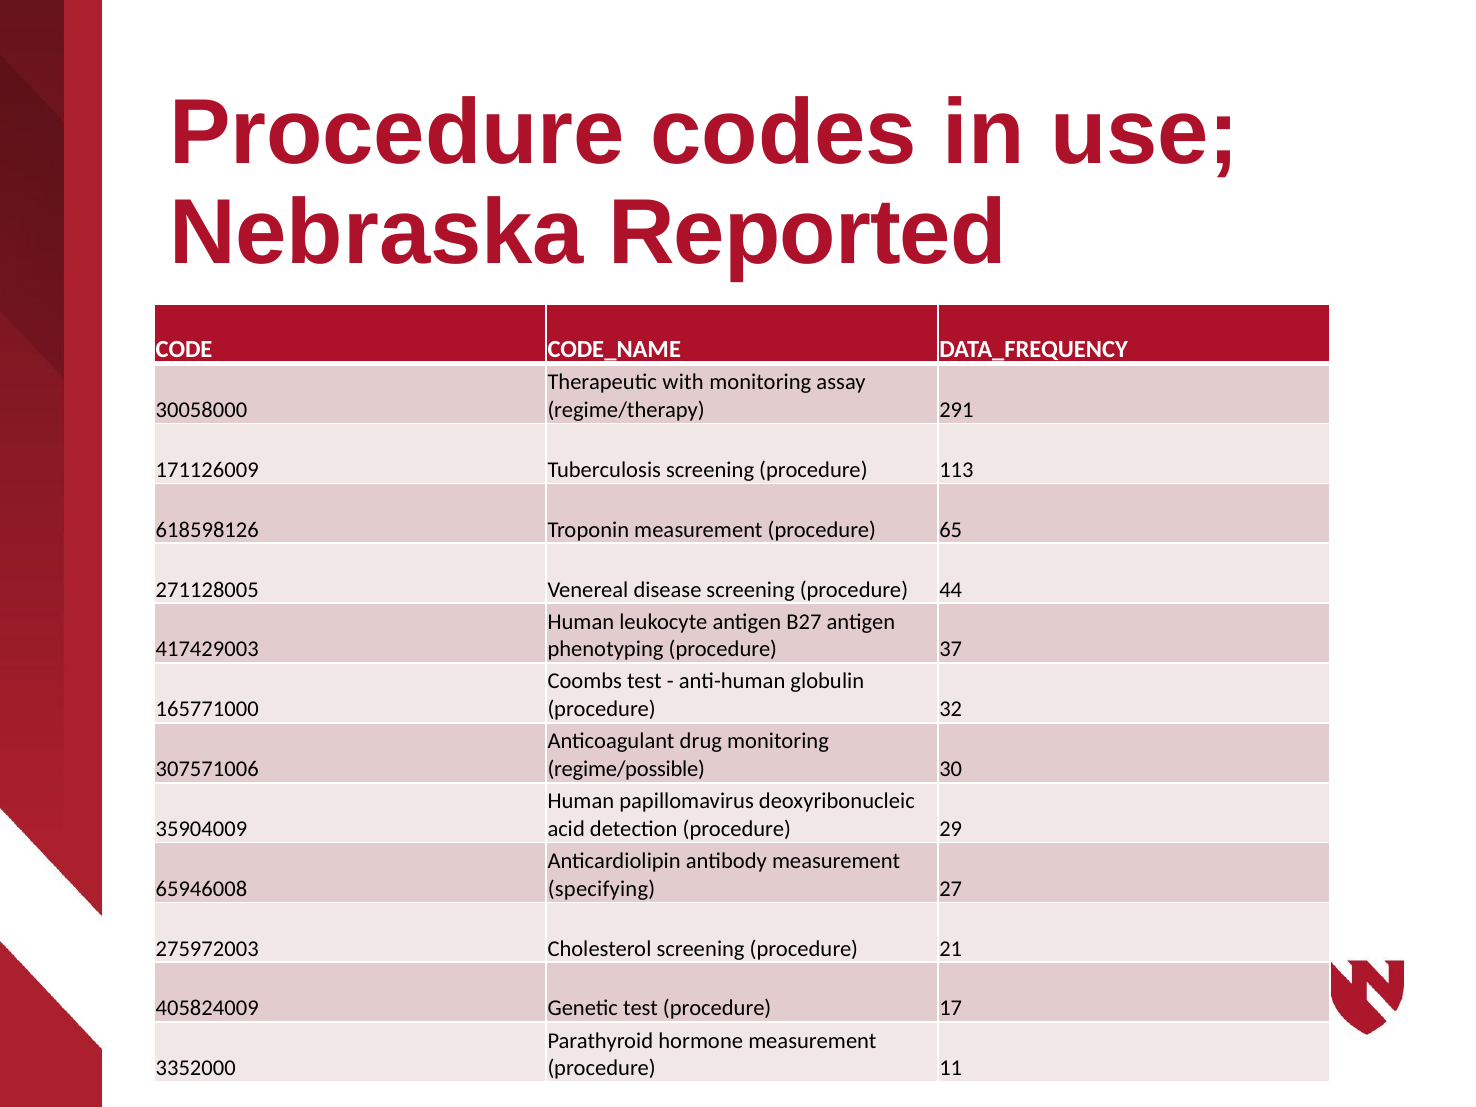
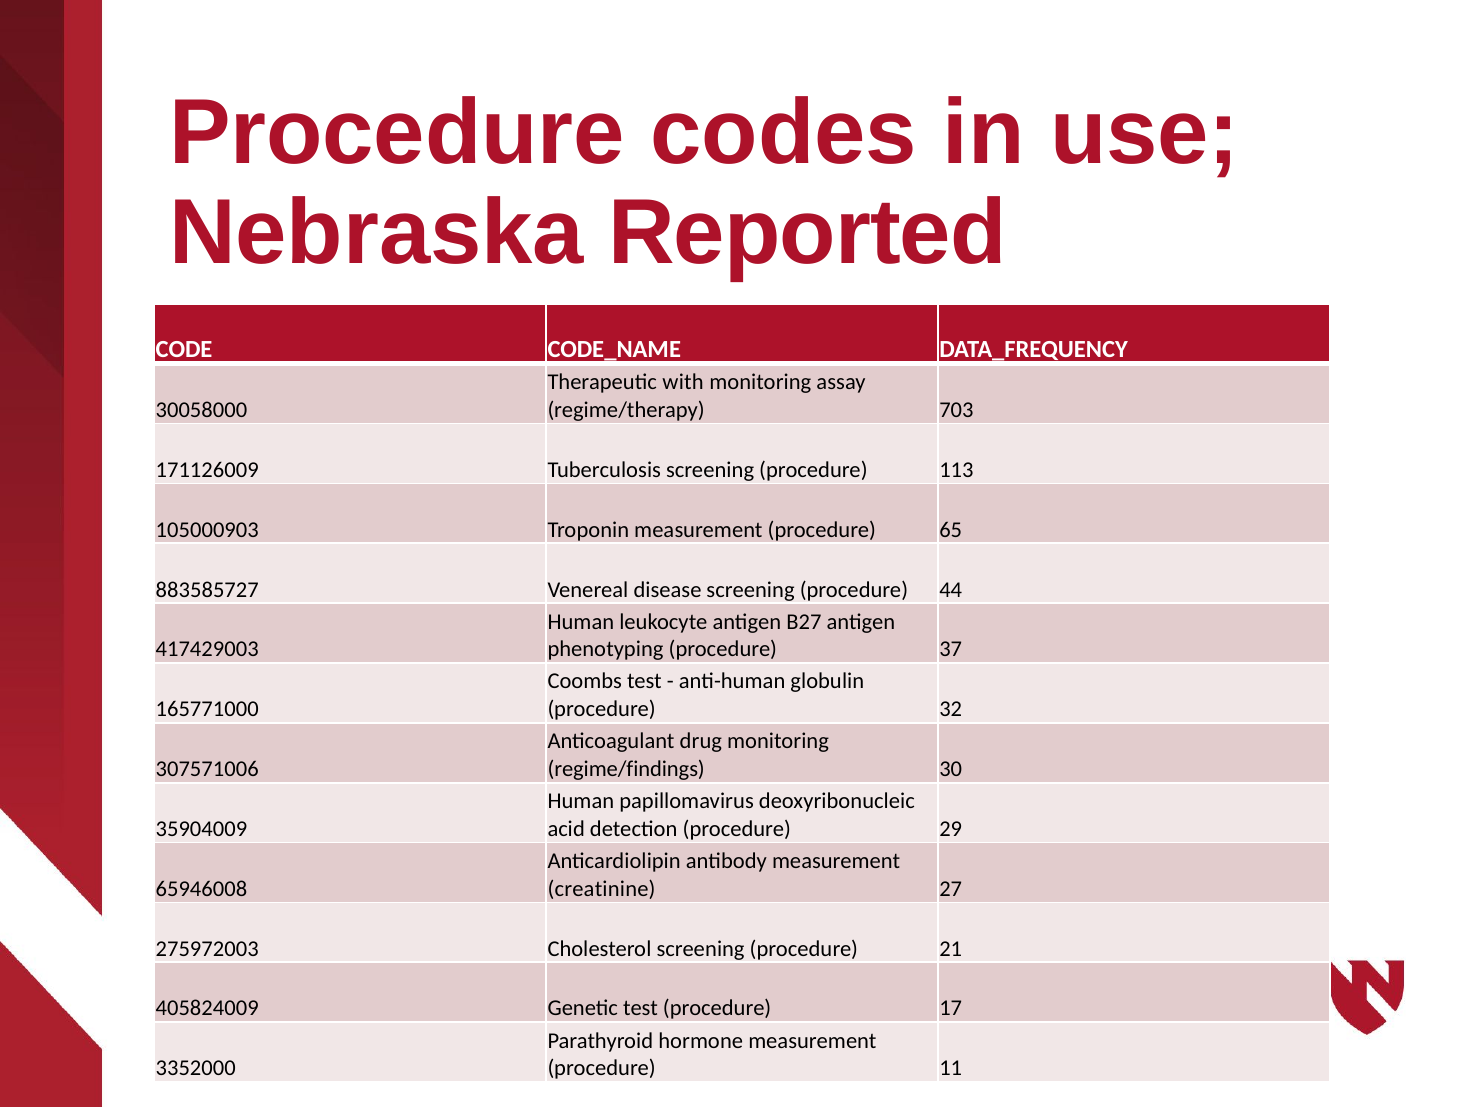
291: 291 -> 703
618598126: 618598126 -> 105000903
271128005: 271128005 -> 883585727
regime/possible: regime/possible -> regime/findings
specifying: specifying -> creatinine
